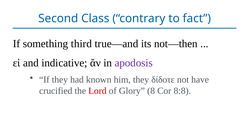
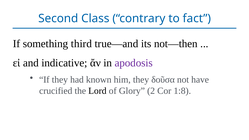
δίδοτε: δίδοτε -> δοῦσα
Lord colour: red -> black
8: 8 -> 2
8:8: 8:8 -> 1:8
